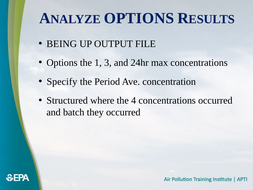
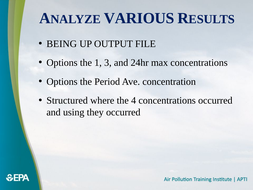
OPTIONS at (139, 18): OPTIONS -> VARIOUS
Specify at (62, 81): Specify -> Options
batch: batch -> using
